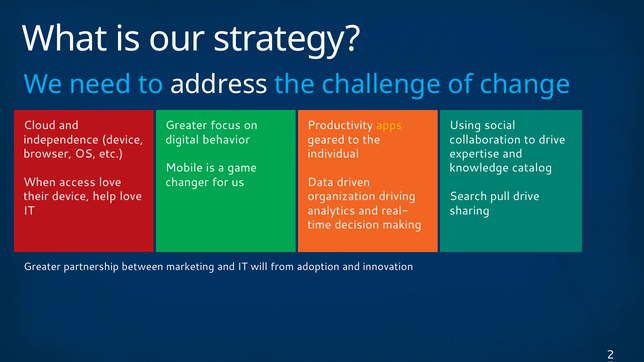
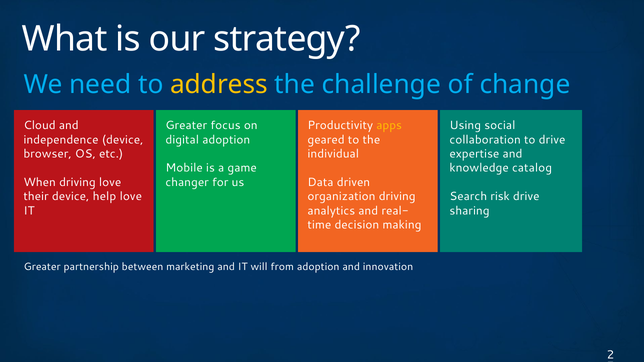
address colour: white -> yellow
digital behavior: behavior -> adoption
When access: access -> driving
pull: pull -> risk
